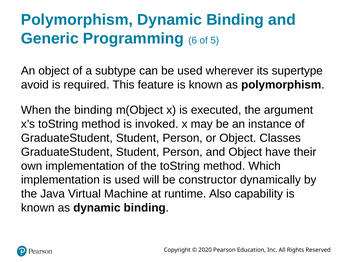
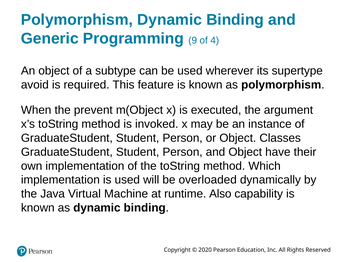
6: 6 -> 9
5: 5 -> 4
the binding: binding -> prevent
constructor: constructor -> overloaded
